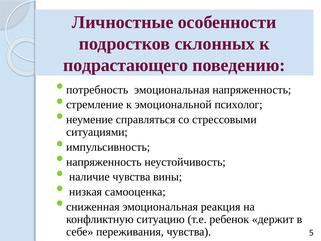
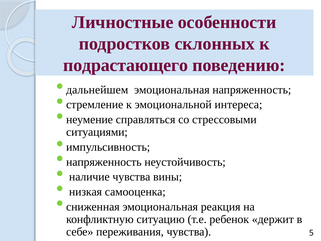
потребность: потребность -> дальнейшем
психолог: психолог -> интереса
